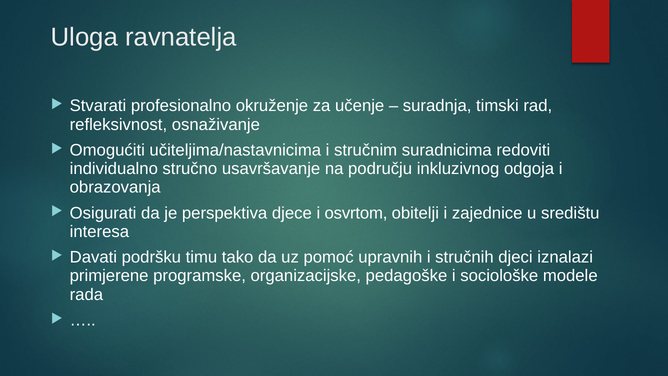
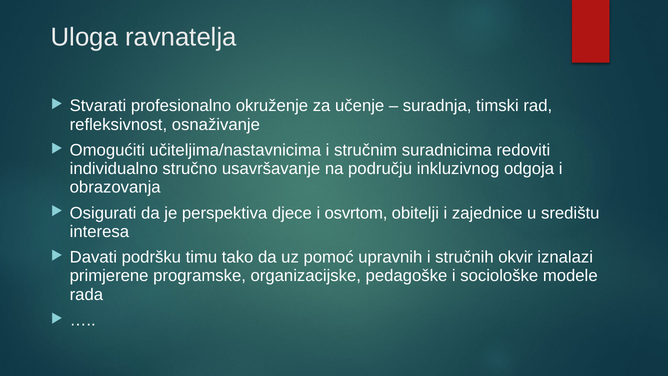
djeci: djeci -> okvir
